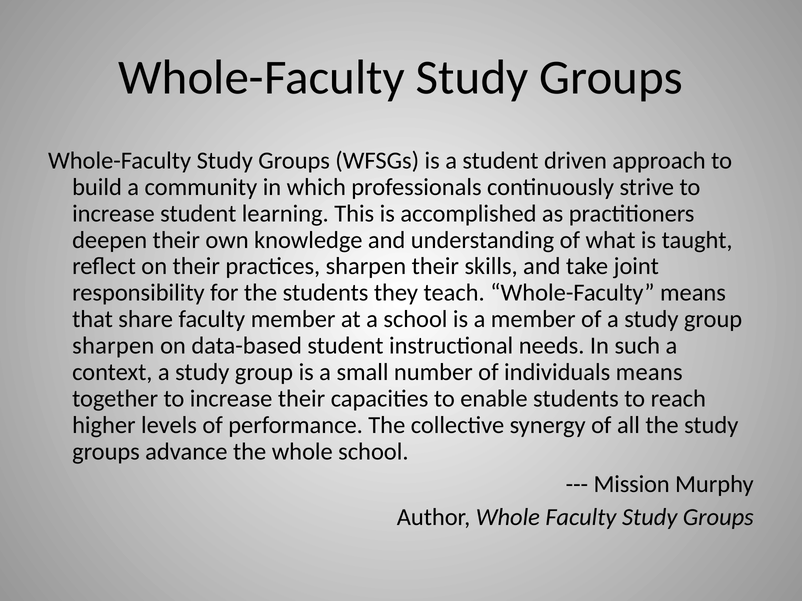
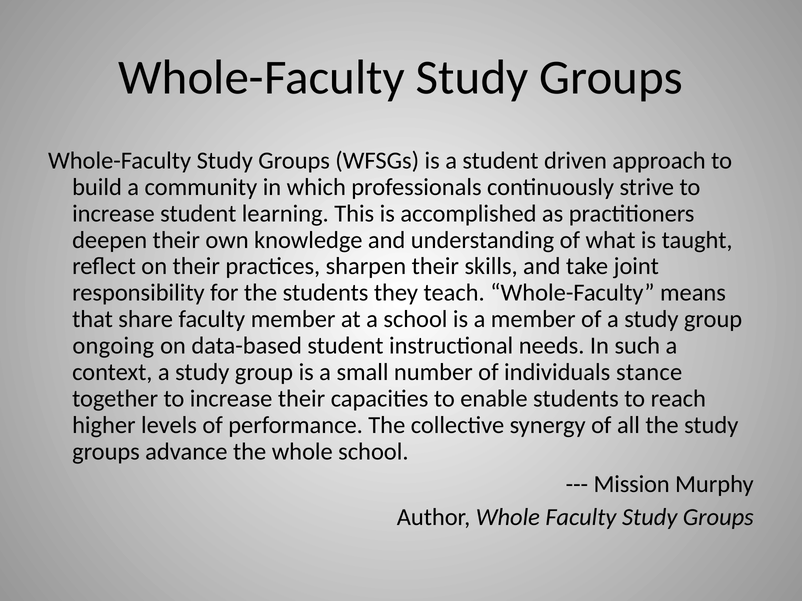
sharpen at (113, 346): sharpen -> ongoing
individuals means: means -> stance
